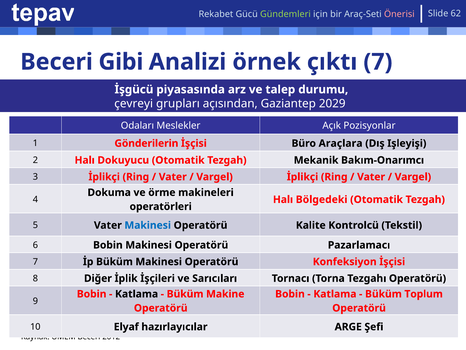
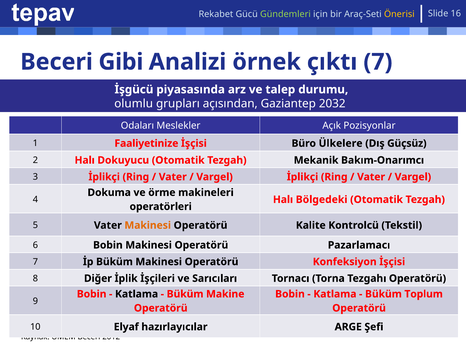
Önerisi colour: pink -> yellow
62: 62 -> 16
çevreyi: çevreyi -> olumlu
2029: 2029 -> 2032
Gönderilerin: Gönderilerin -> Faaliyetinize
Araçlara: Araçlara -> Ülkelere
Işleyişi: Işleyişi -> Güçsüz
Makinesi at (148, 225) colour: blue -> orange
